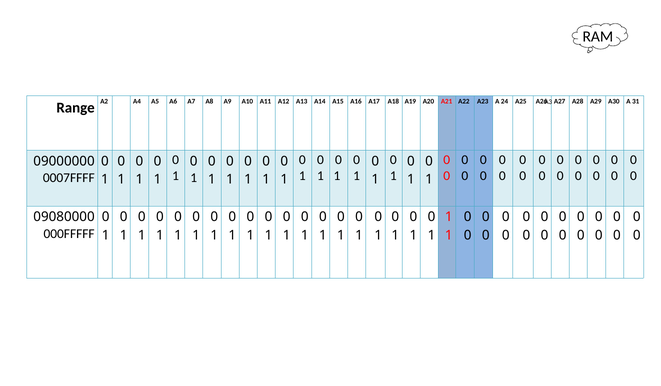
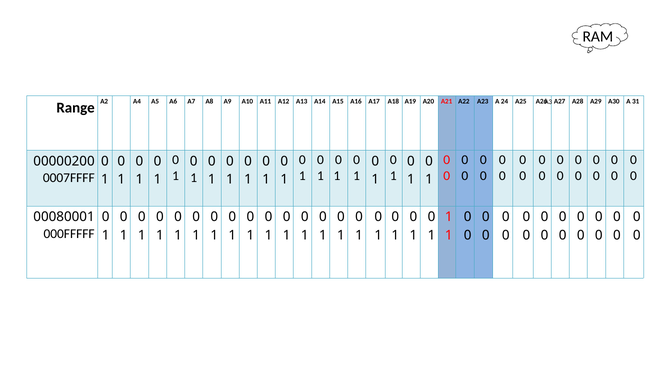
09000000: 09000000 -> 00000200
09080000: 09080000 -> 00080001
